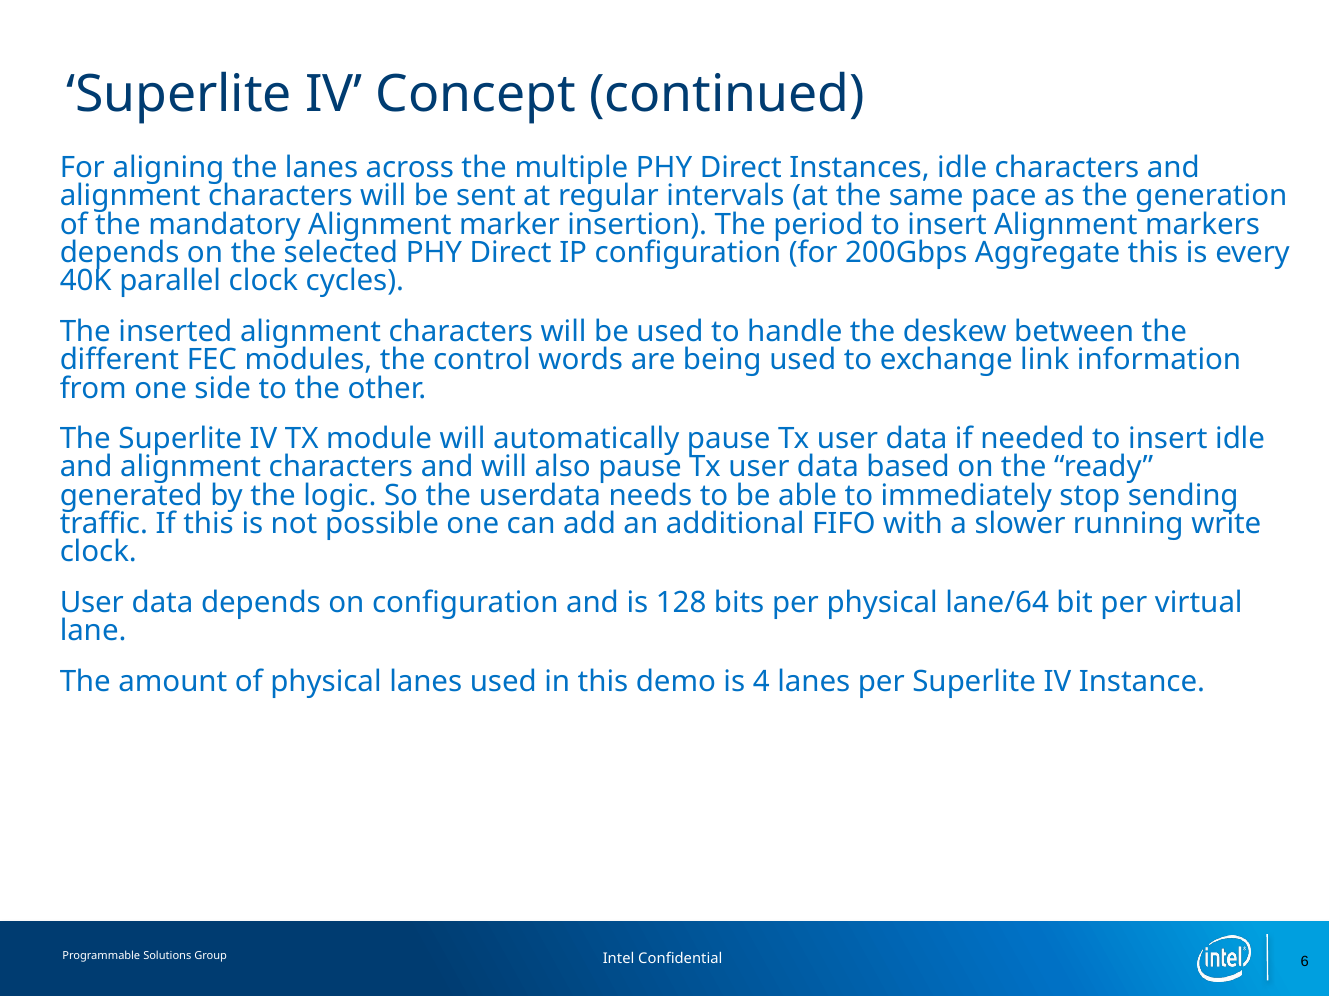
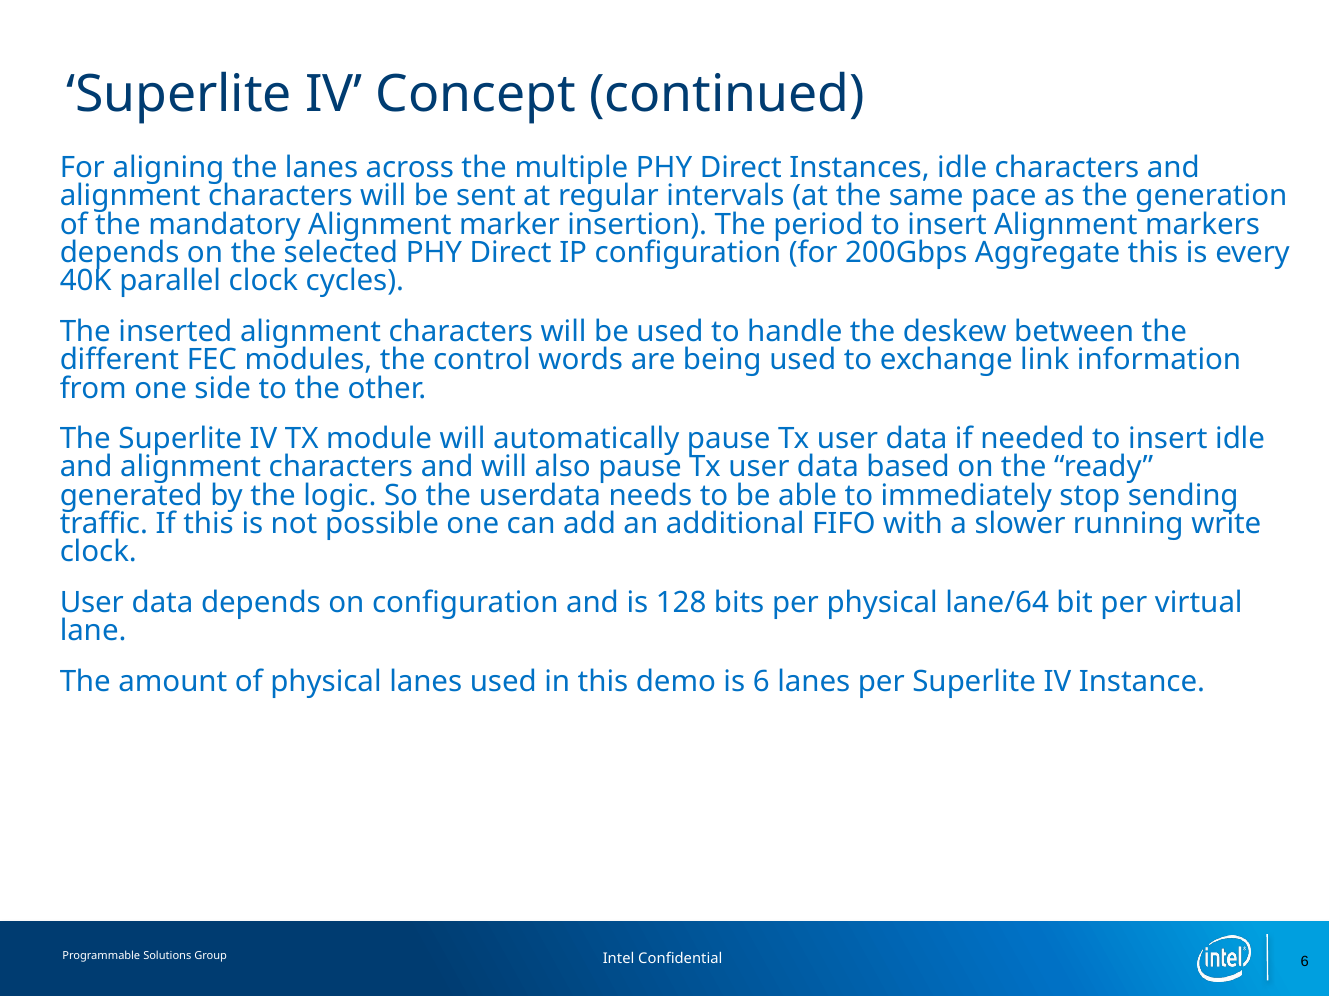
is 4: 4 -> 6
